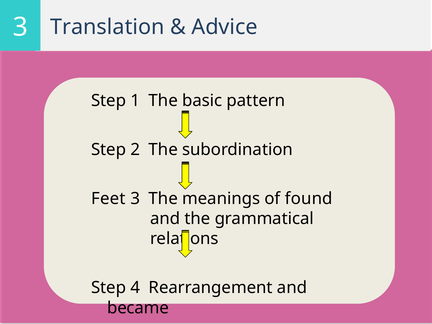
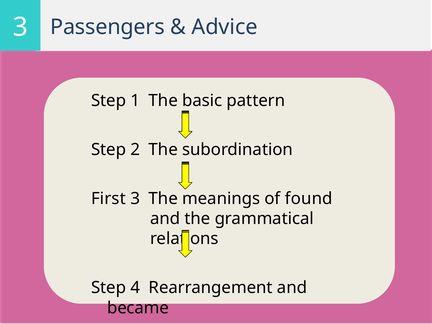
Translation: Translation -> Passengers
Feet: Feet -> First
